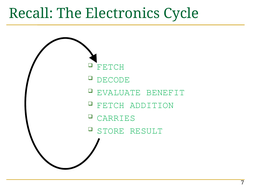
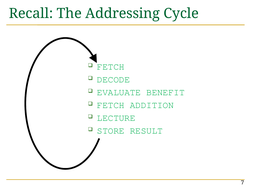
Electronics: Electronics -> Addressing
CARRIES: CARRIES -> LECTURE
